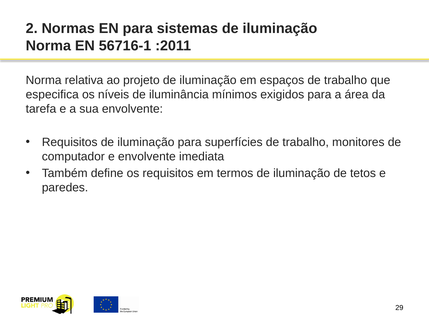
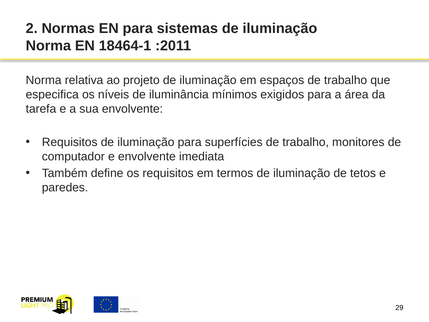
56716-1: 56716-1 -> 18464-1
